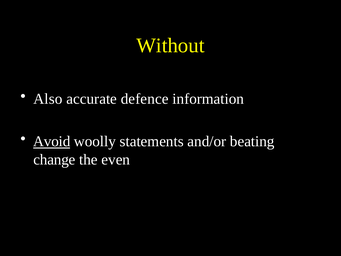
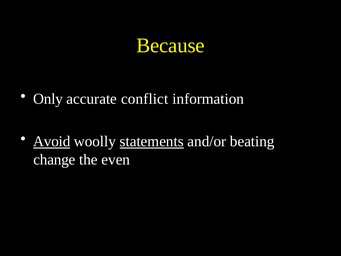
Without: Without -> Because
Also: Also -> Only
defence: defence -> conflict
statements underline: none -> present
